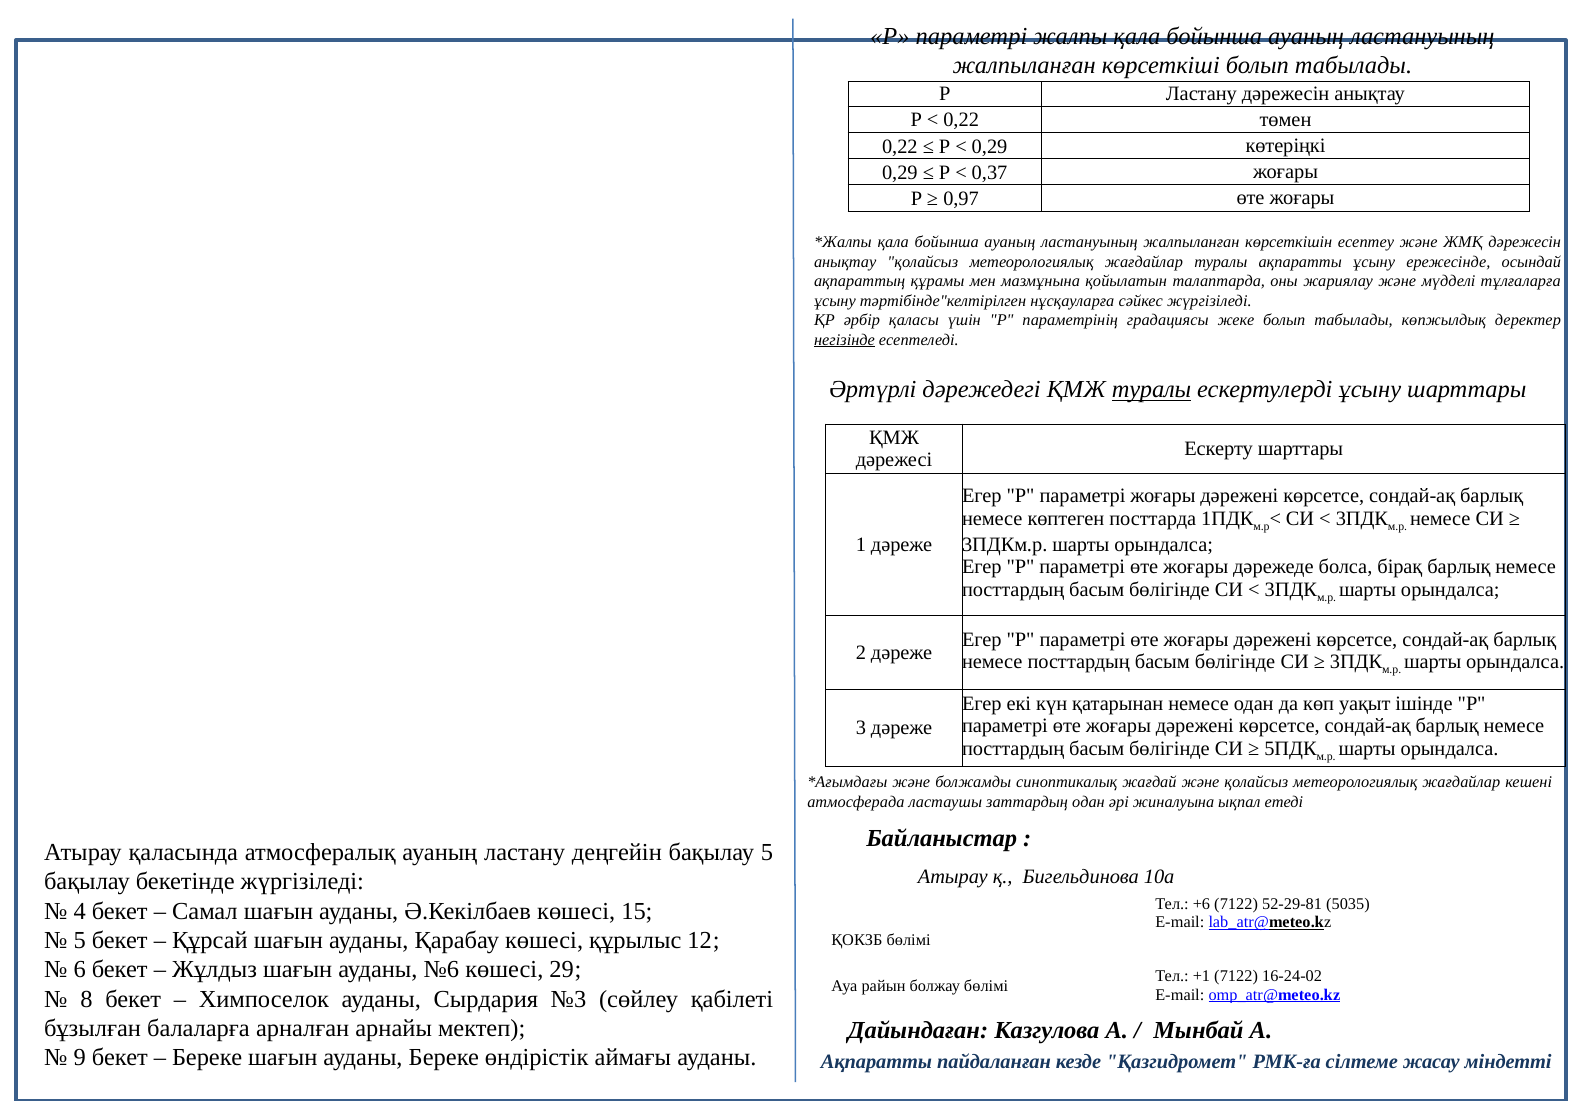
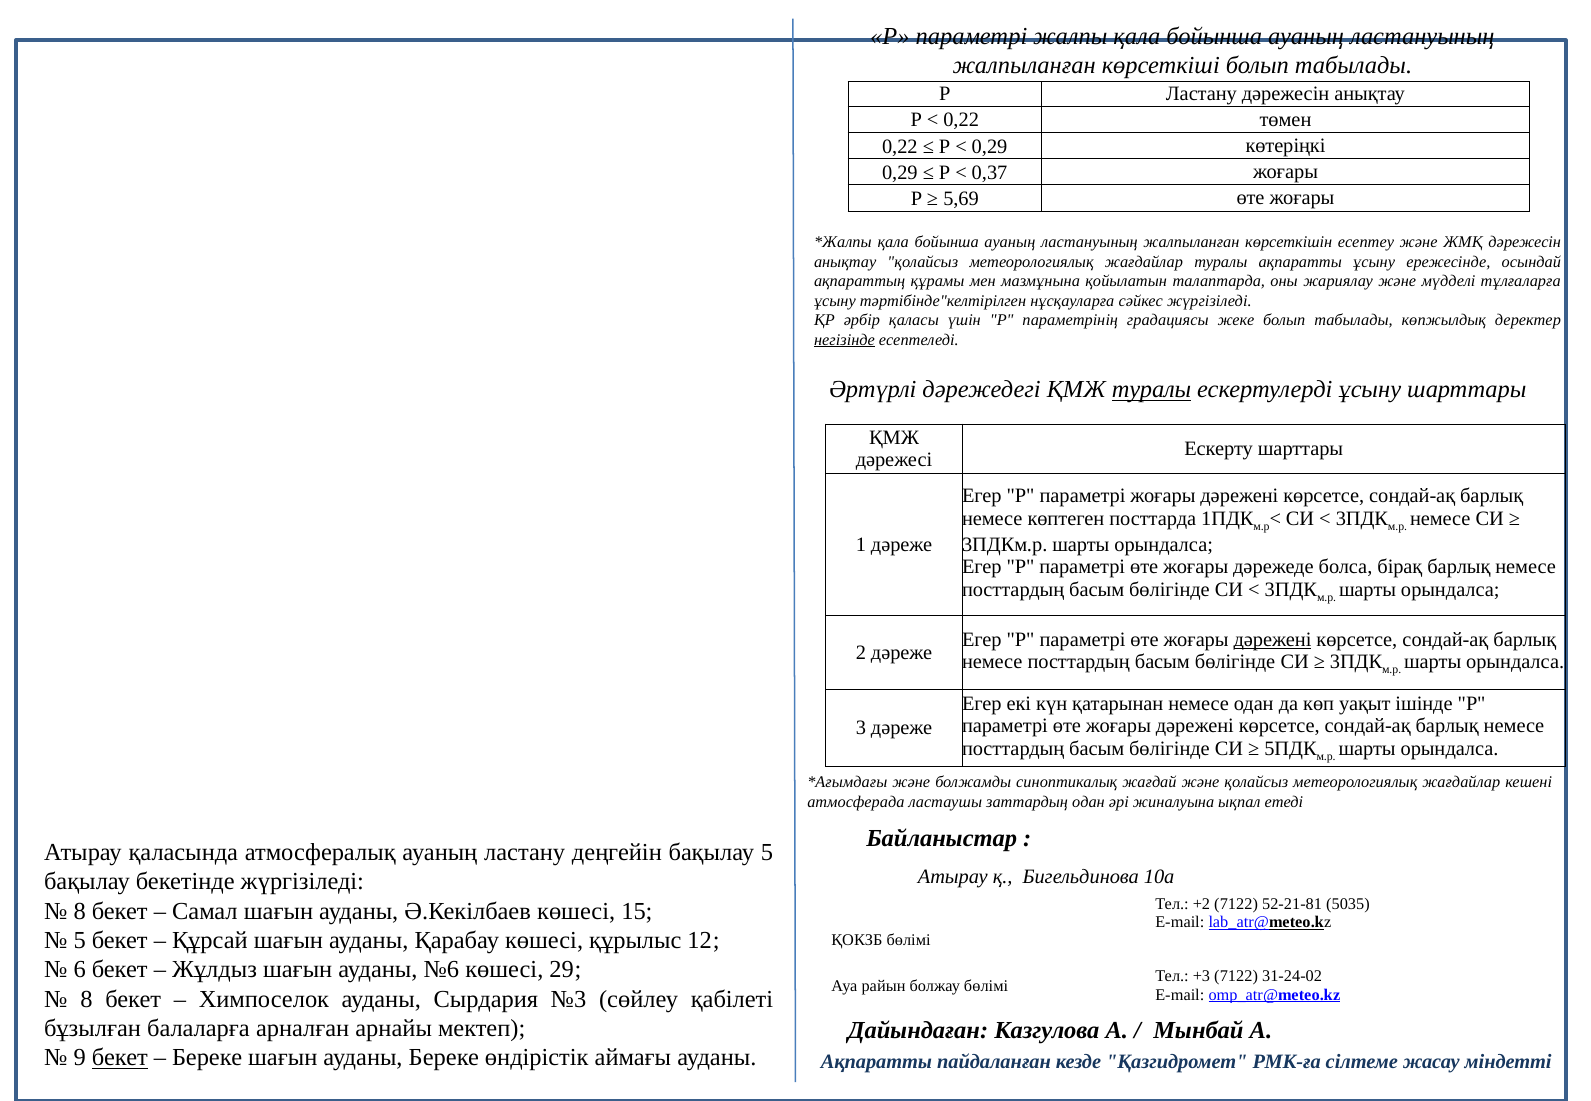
0,97: 0,97 -> 5,69
дәрежені at (1273, 640) underline: none -> present
+6: +6 -> +2
52-29-81: 52-29-81 -> 52-21-81
4 at (80, 911): 4 -> 8
+1: +1 -> +3
16-24-02: 16-24-02 -> 31-24-02
бекет at (120, 1058) underline: none -> present
